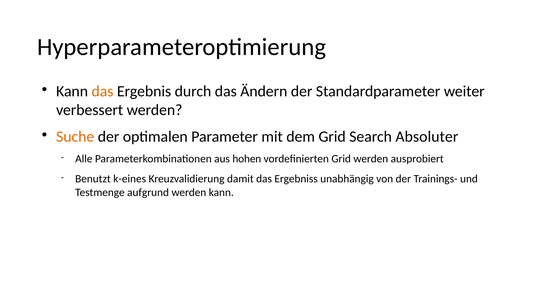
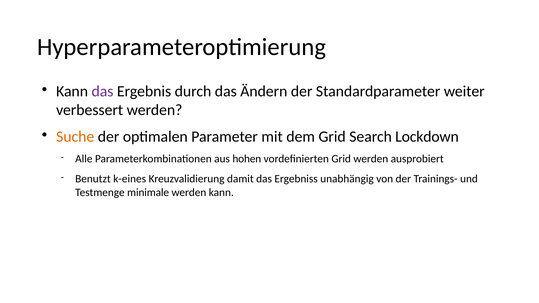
das at (102, 91) colour: orange -> purple
Absoluter: Absoluter -> Lockdown
aufgrund: aufgrund -> minimale
